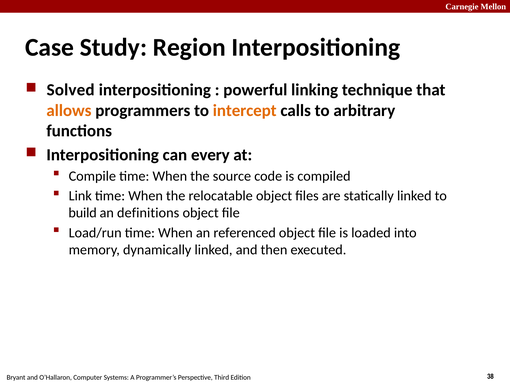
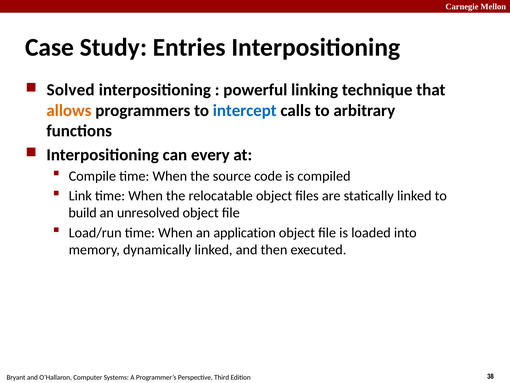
Region: Region -> Entries
intercept colour: orange -> blue
definitions: definitions -> unresolved
referenced: referenced -> application
